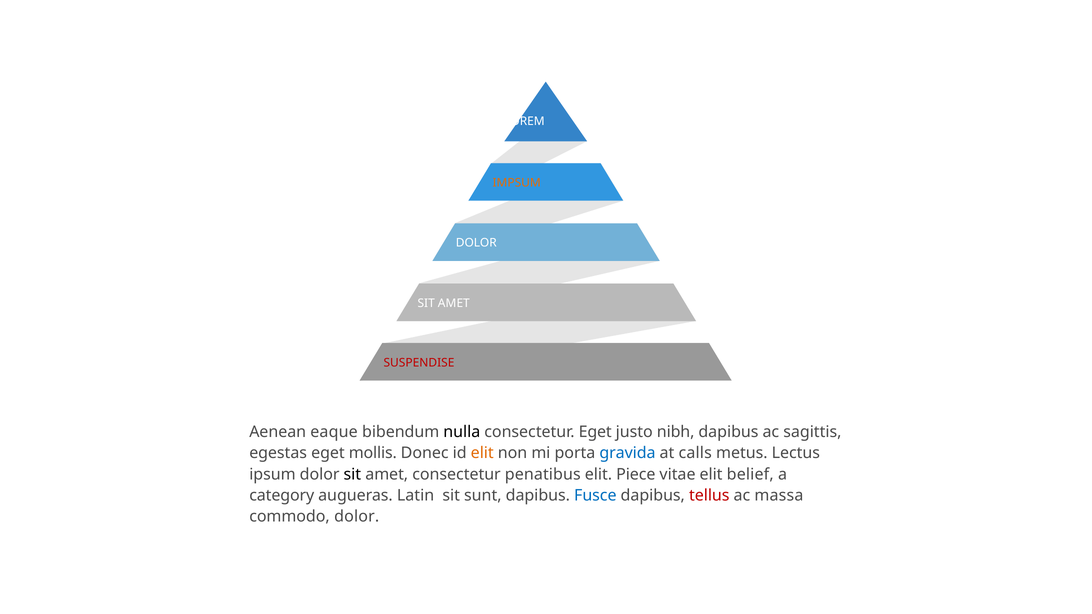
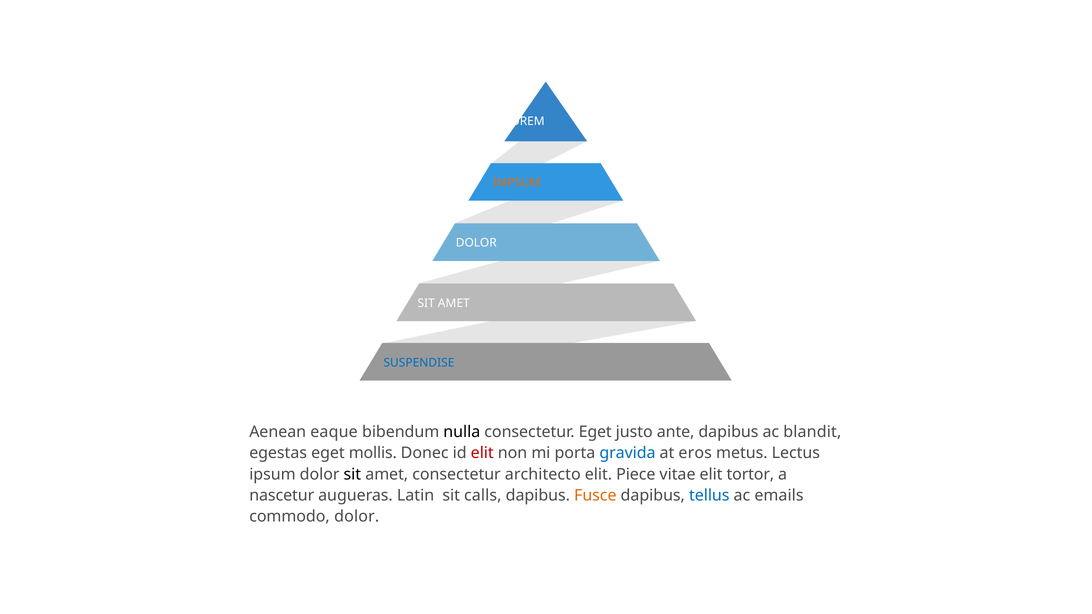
SUSPENDISE colour: red -> blue
nibh: nibh -> ante
sagittis: sagittis -> blandit
elit at (482, 453) colour: orange -> red
calls: calls -> eros
penatibus: penatibus -> architecto
belief: belief -> tortor
category: category -> nascetur
sunt: sunt -> calls
Fusce colour: blue -> orange
tellus colour: red -> blue
massa: massa -> emails
